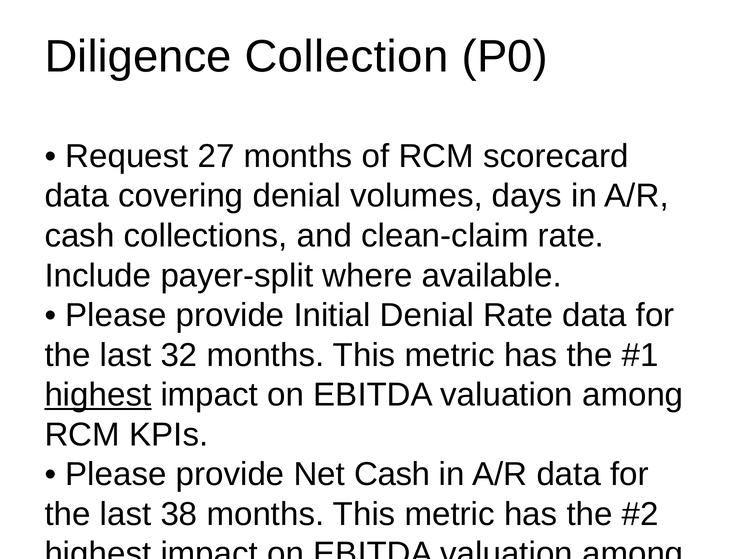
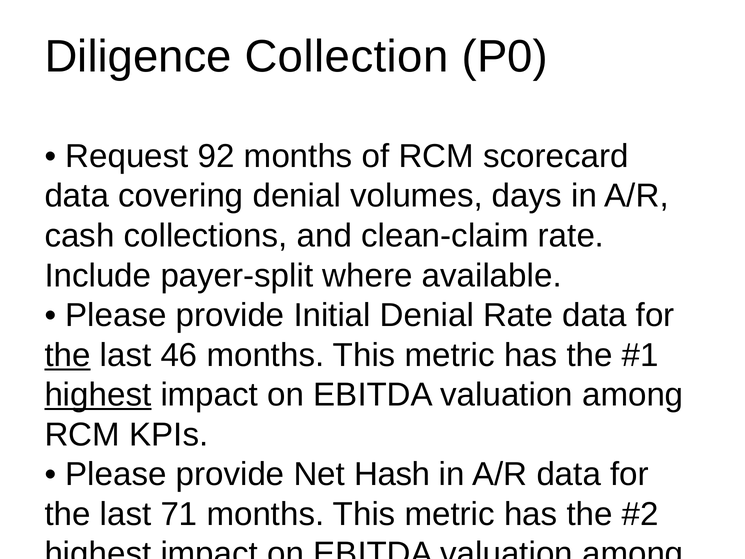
27: 27 -> 92
the at (68, 355) underline: none -> present
32: 32 -> 46
Net Cash: Cash -> Hash
38: 38 -> 71
